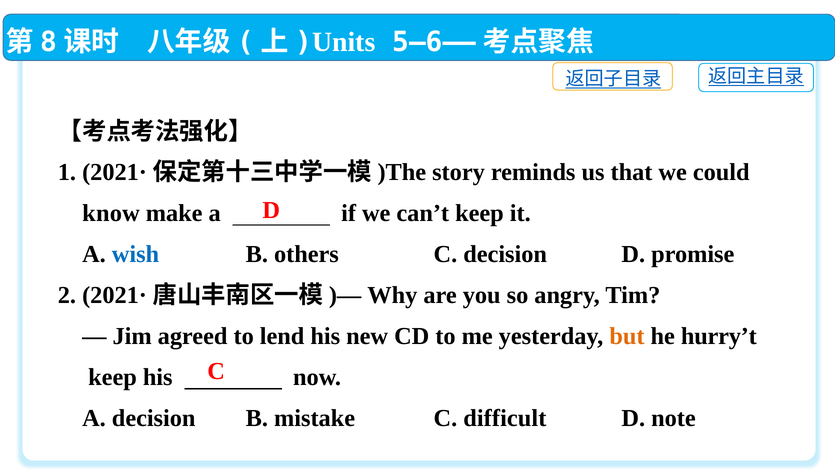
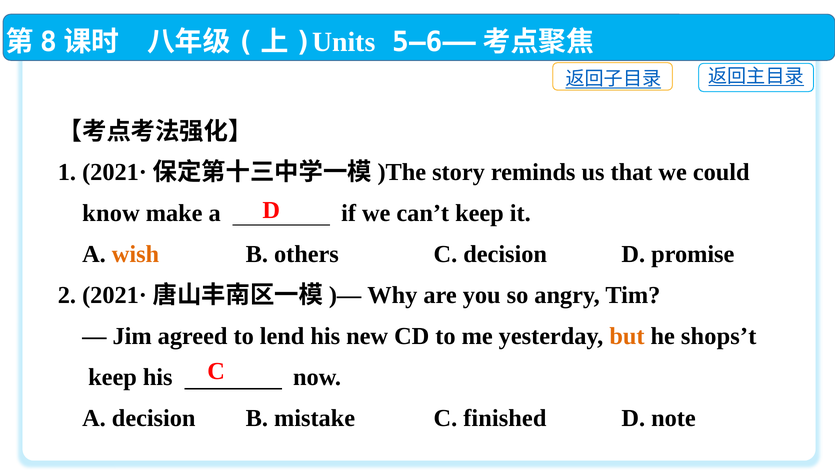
wish colour: blue -> orange
hurry’t: hurry’t -> shops’t
difficult: difficult -> finished
